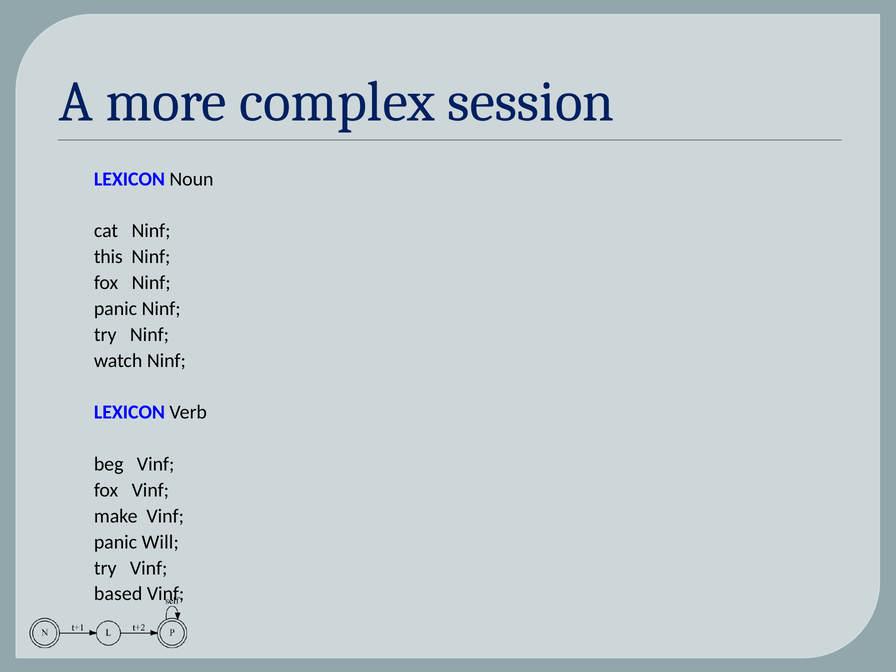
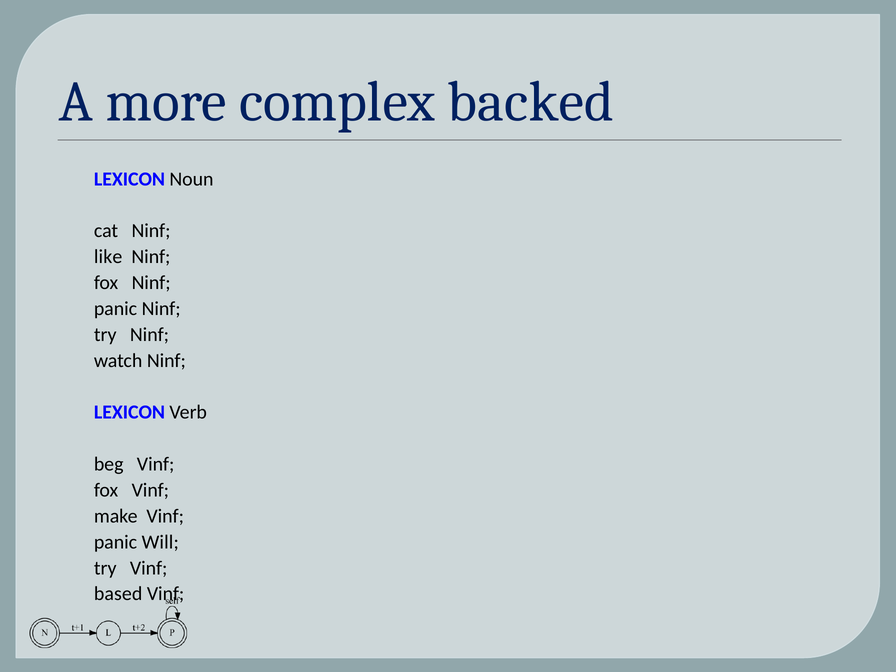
session: session -> backed
this: this -> like
